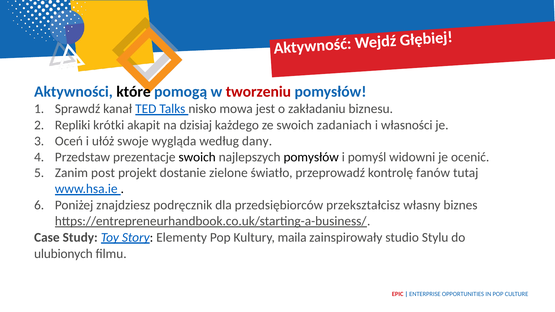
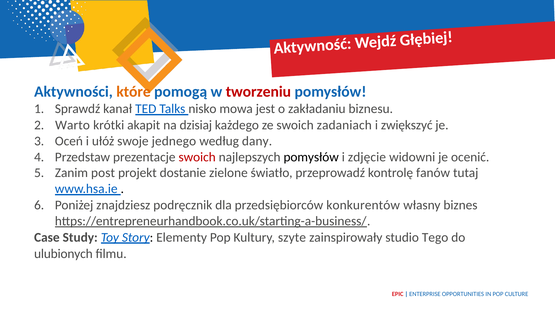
które colour: black -> orange
Repliki: Repliki -> Warto
własności: własności -> zwiększyć
wygląda: wygląda -> jednego
swoich at (197, 157) colour: black -> red
pomyśl: pomyśl -> zdjęcie
przekształcisz: przekształcisz -> konkurentów
maila: maila -> szyte
Stylu: Stylu -> Tego
